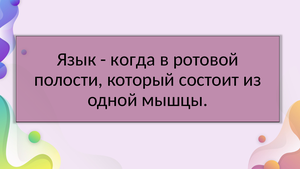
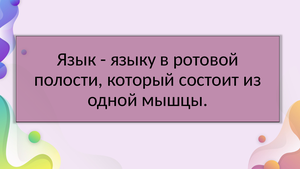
когда: когда -> языку
